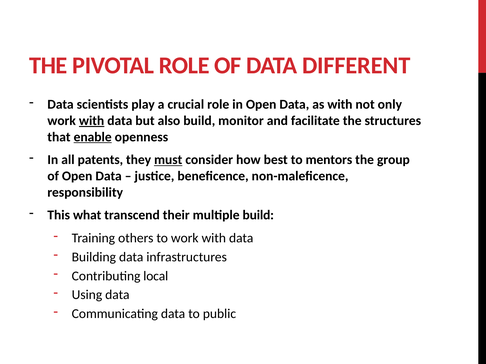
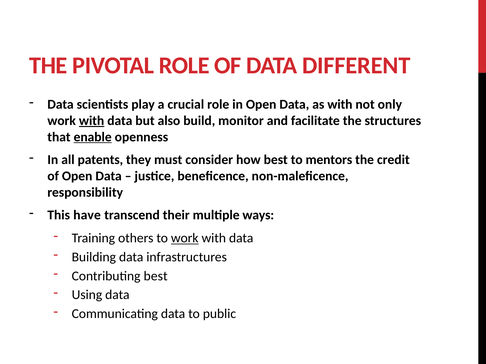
must underline: present -> none
group: group -> credit
what: what -> have
multiple build: build -> ways
work at (185, 238) underline: none -> present
Contributing local: local -> best
